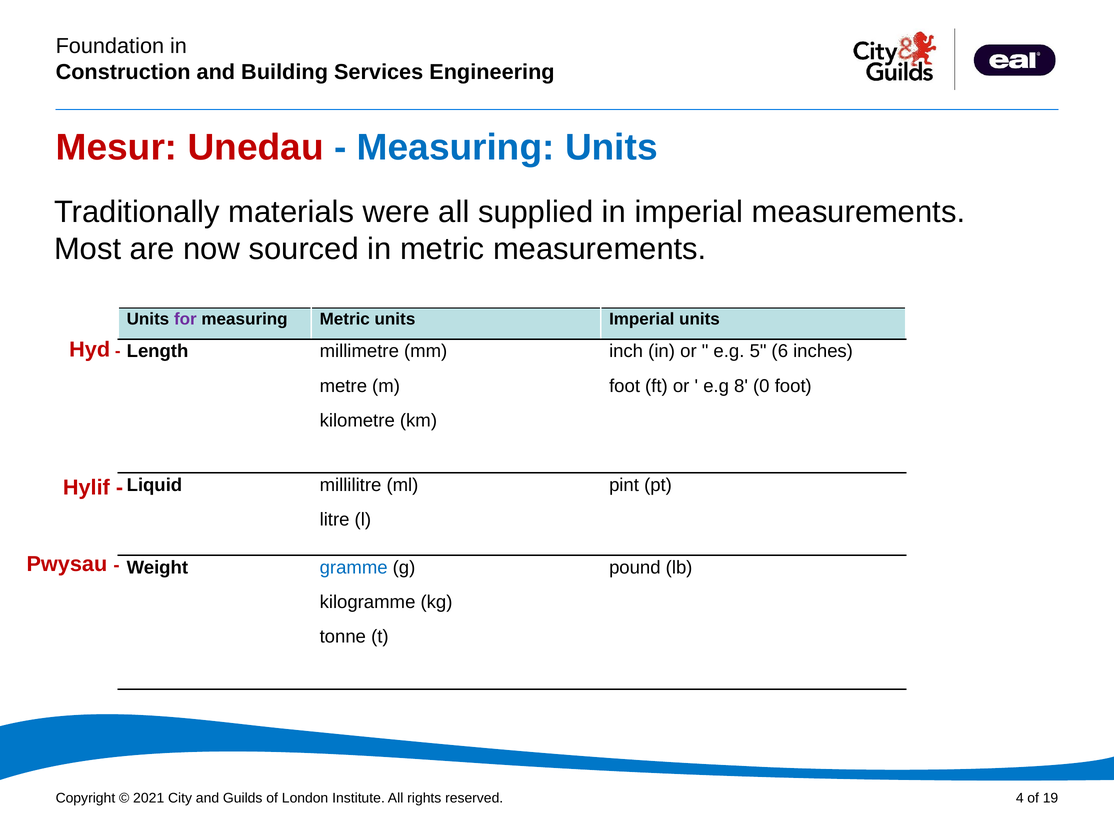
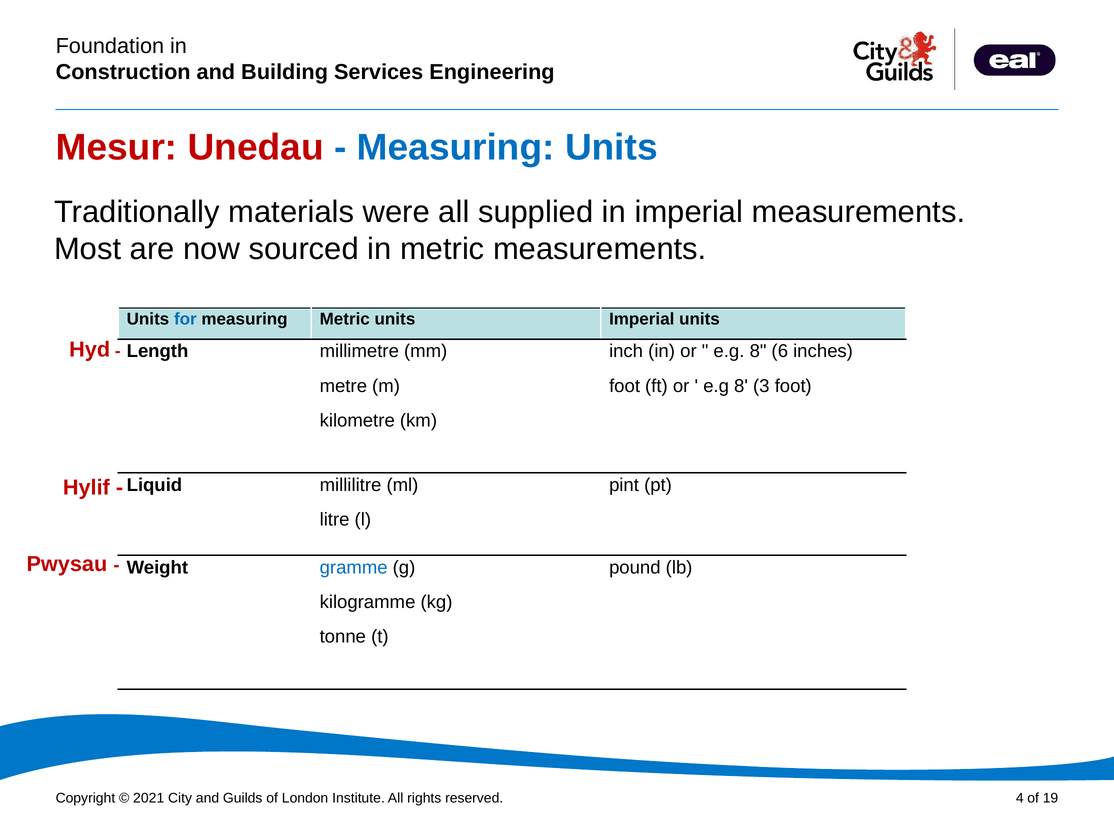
for colour: purple -> blue
5 at (758, 352): 5 -> 8
0: 0 -> 3
